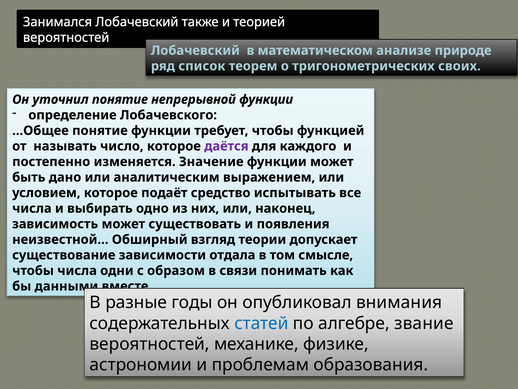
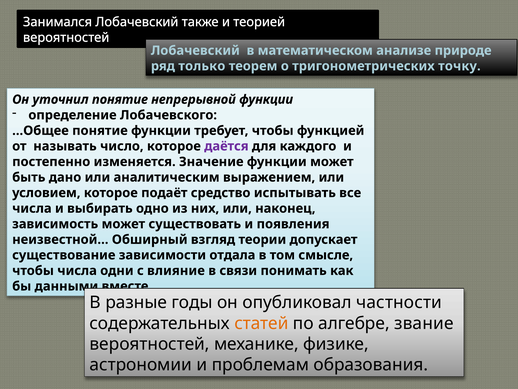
список: список -> только
своих: своих -> точку
образом: образом -> влияние
внимания: внимания -> частности
статей colour: blue -> orange
